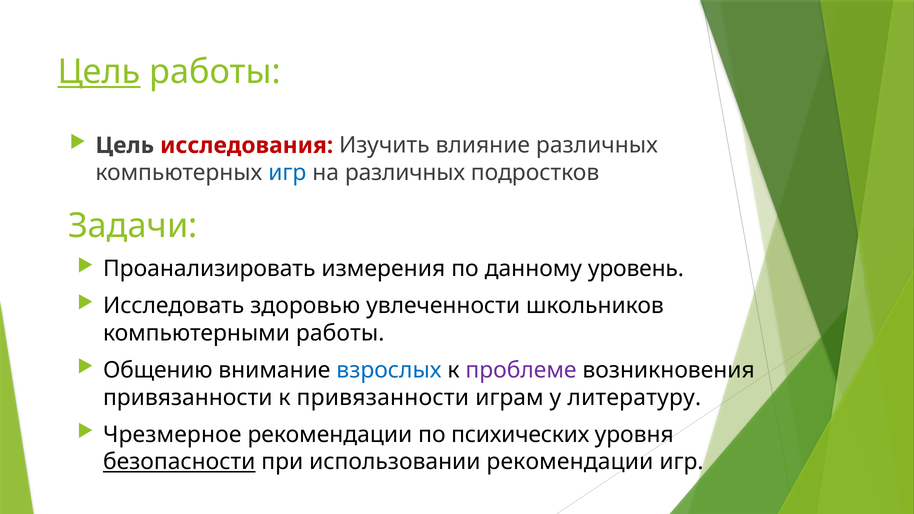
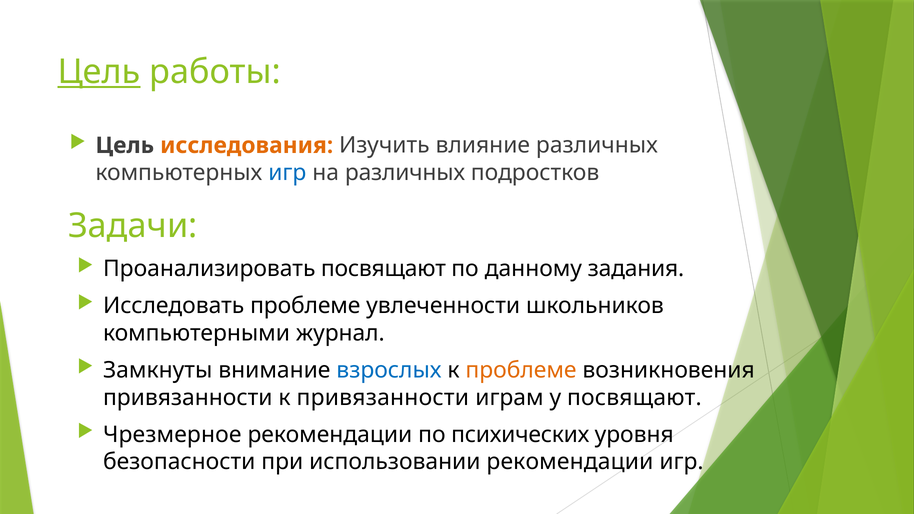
исследования colour: red -> orange
Проанализировать измерения: измерения -> посвящают
уровень: уровень -> задания
Исследовать здоровью: здоровью -> проблеме
компьютерными работы: работы -> журнал
Общению: Общению -> Замкнуты
проблеме at (521, 370) colour: purple -> orange
у литературу: литературу -> посвящают
безопасности underline: present -> none
